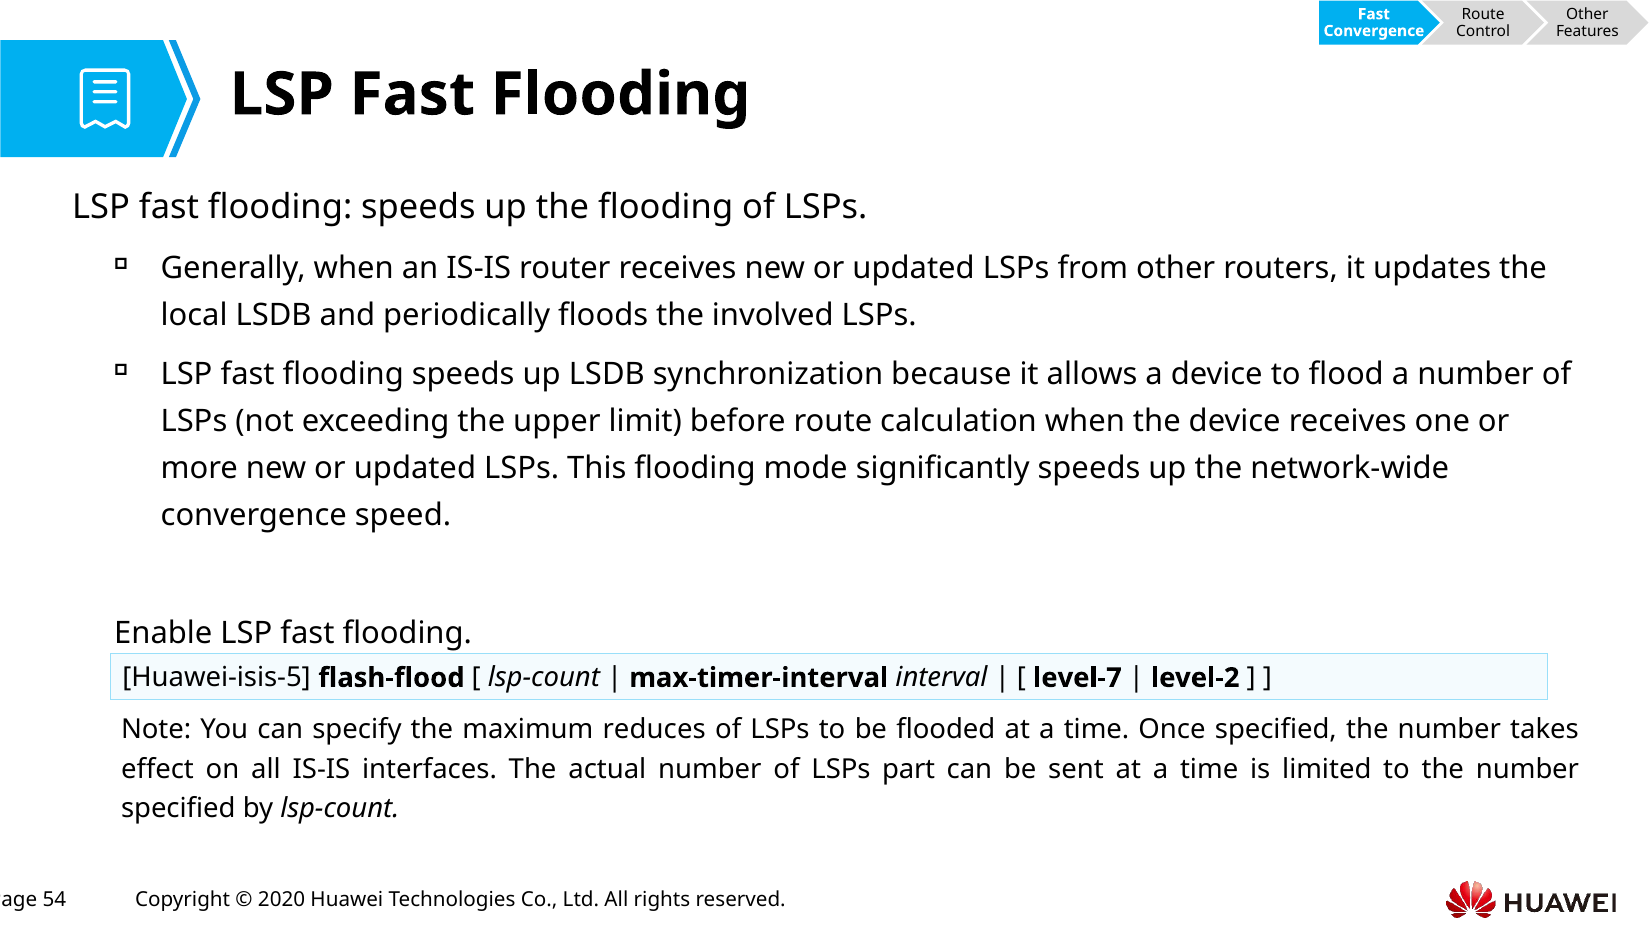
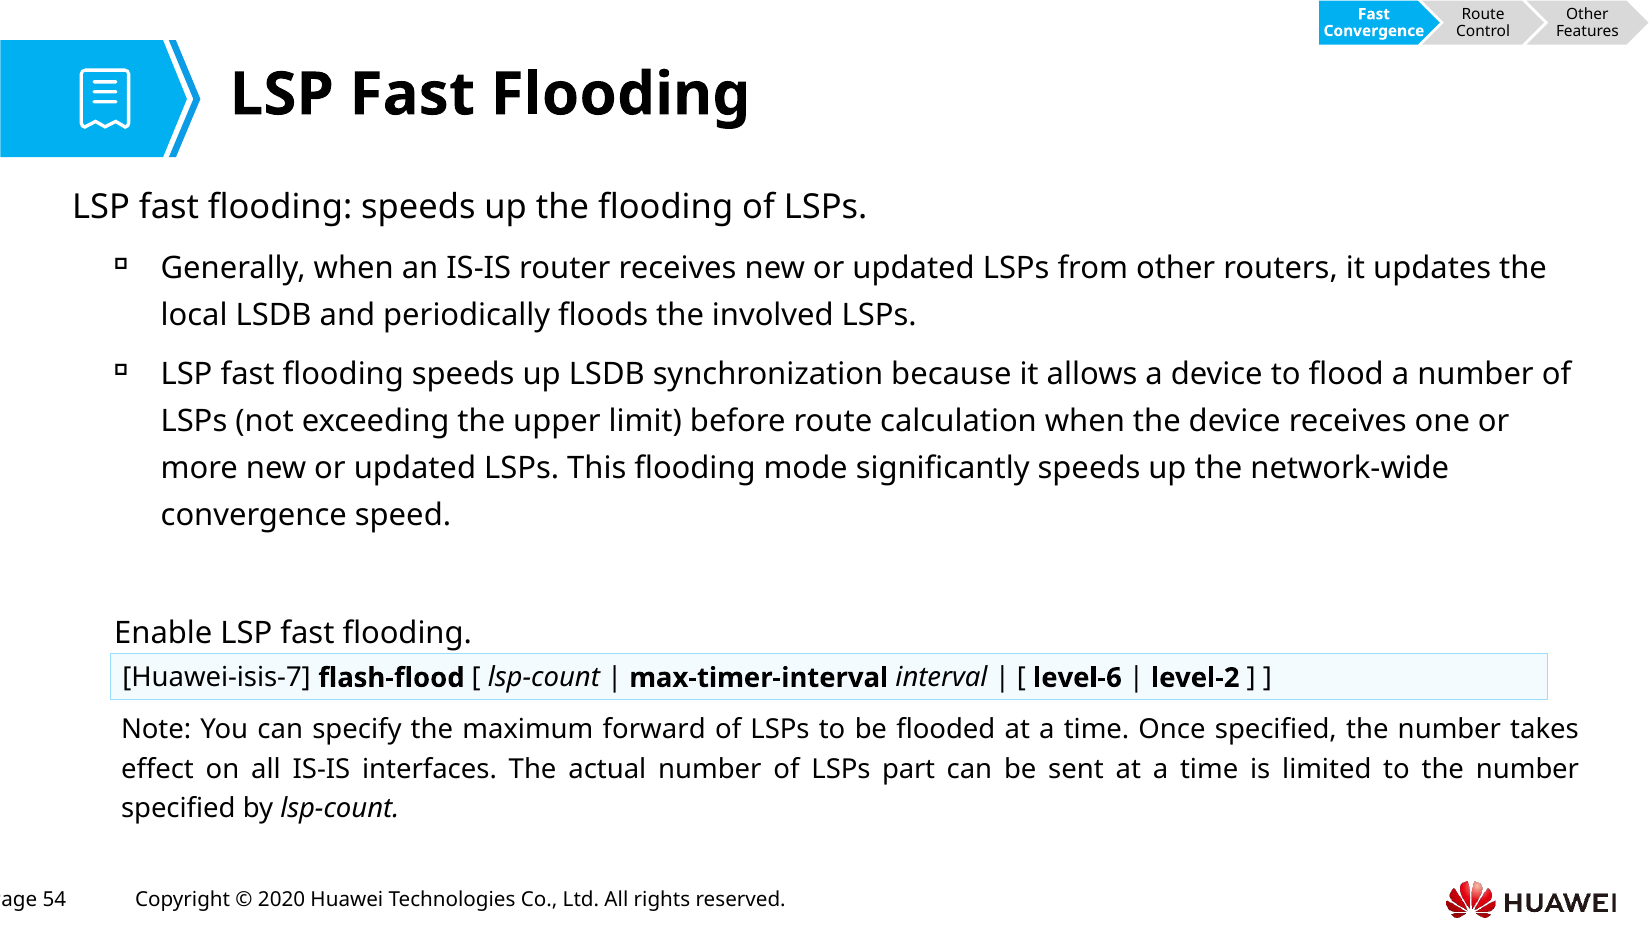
Huawei-isis-5: Huawei-isis-5 -> Huawei-isis-7
level-7: level-7 -> level-6
reduces: reduces -> forward
